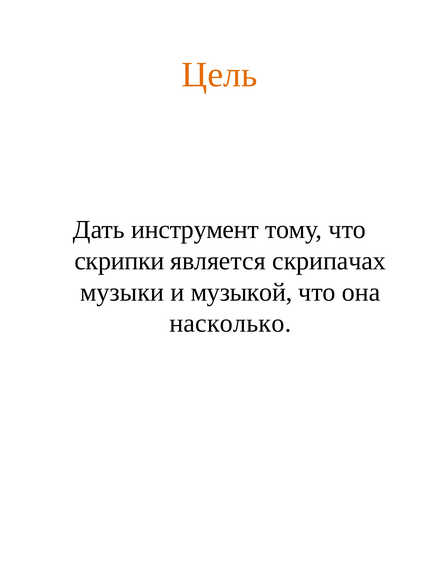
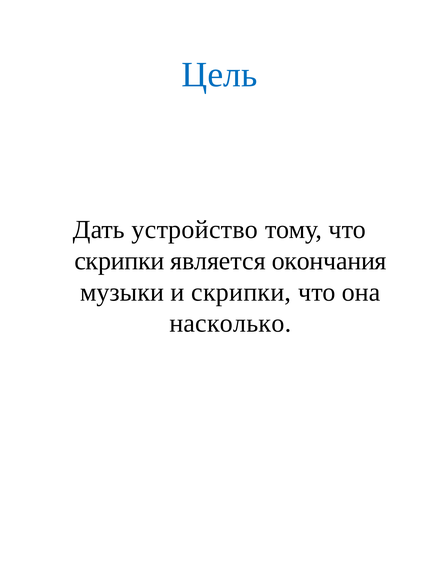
Цель colour: orange -> blue
инструмент: инструмент -> устройство
скрипачах: скрипачах -> окончания
и музыкой: музыкой -> скрипки
